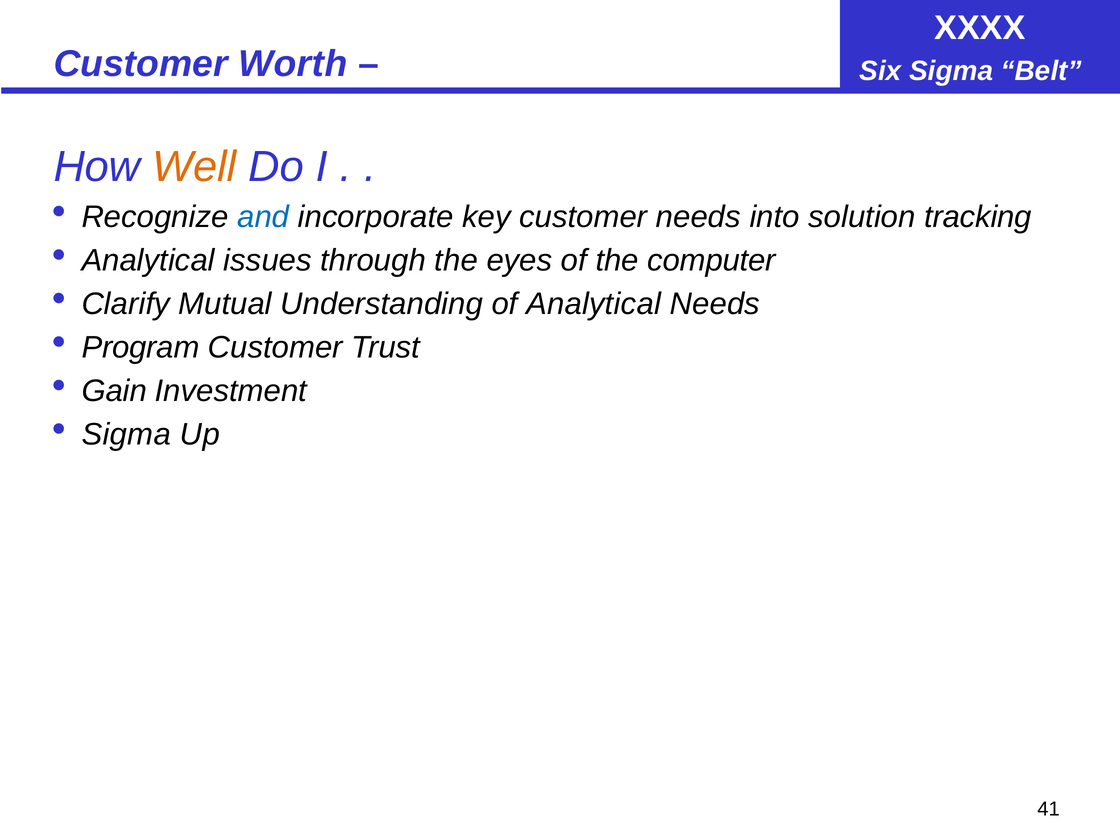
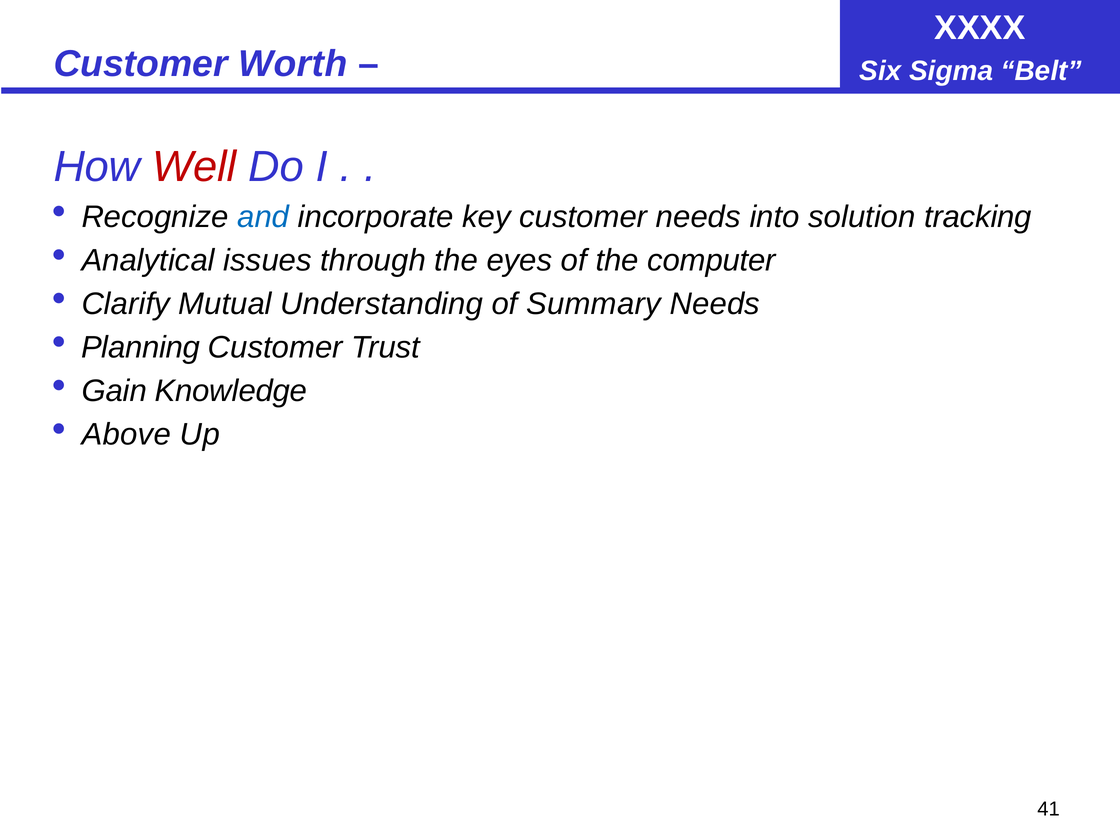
Well colour: orange -> red
of Analytical: Analytical -> Summary
Program: Program -> Planning
Investment: Investment -> Knowledge
Sigma at (126, 435): Sigma -> Above
